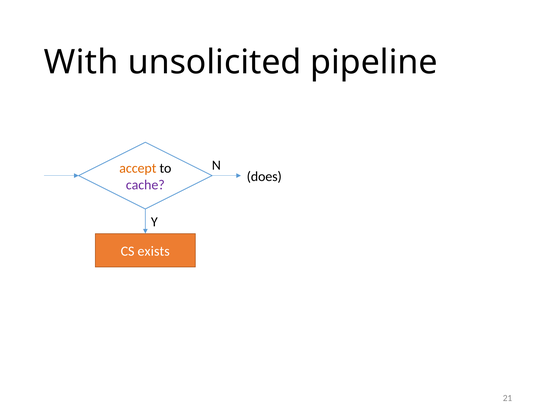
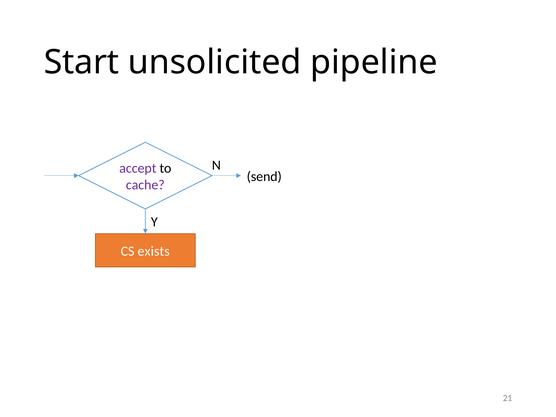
With: With -> Start
accept colour: orange -> purple
does: does -> send
